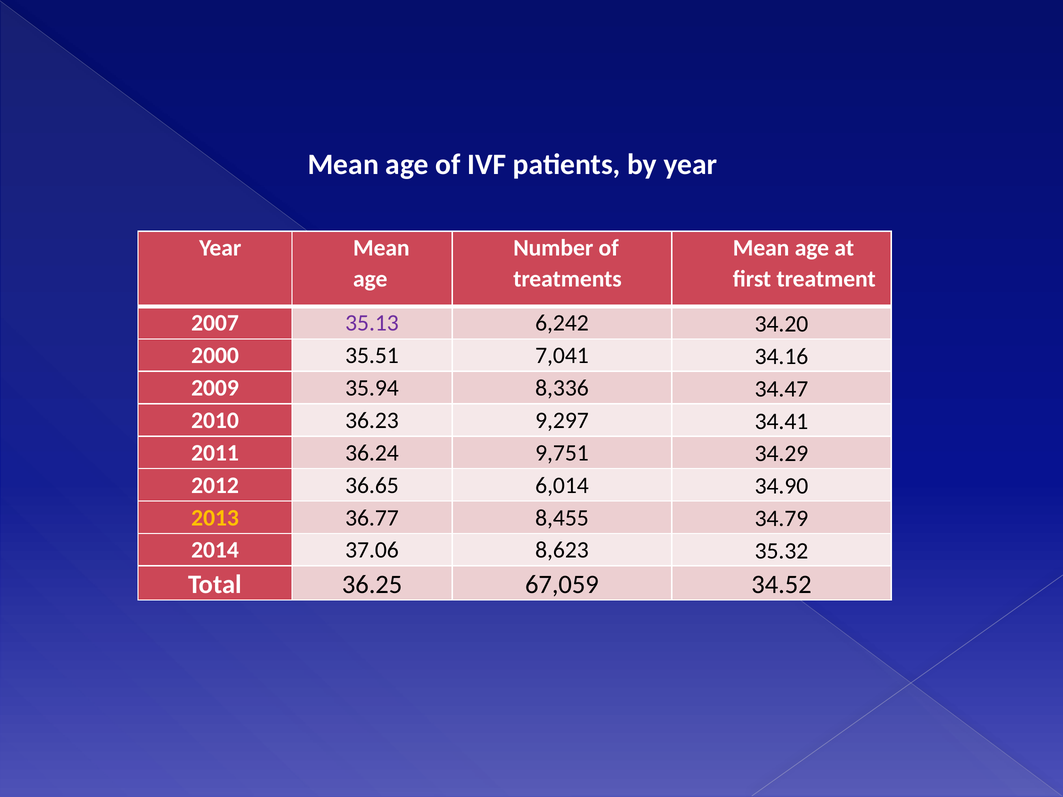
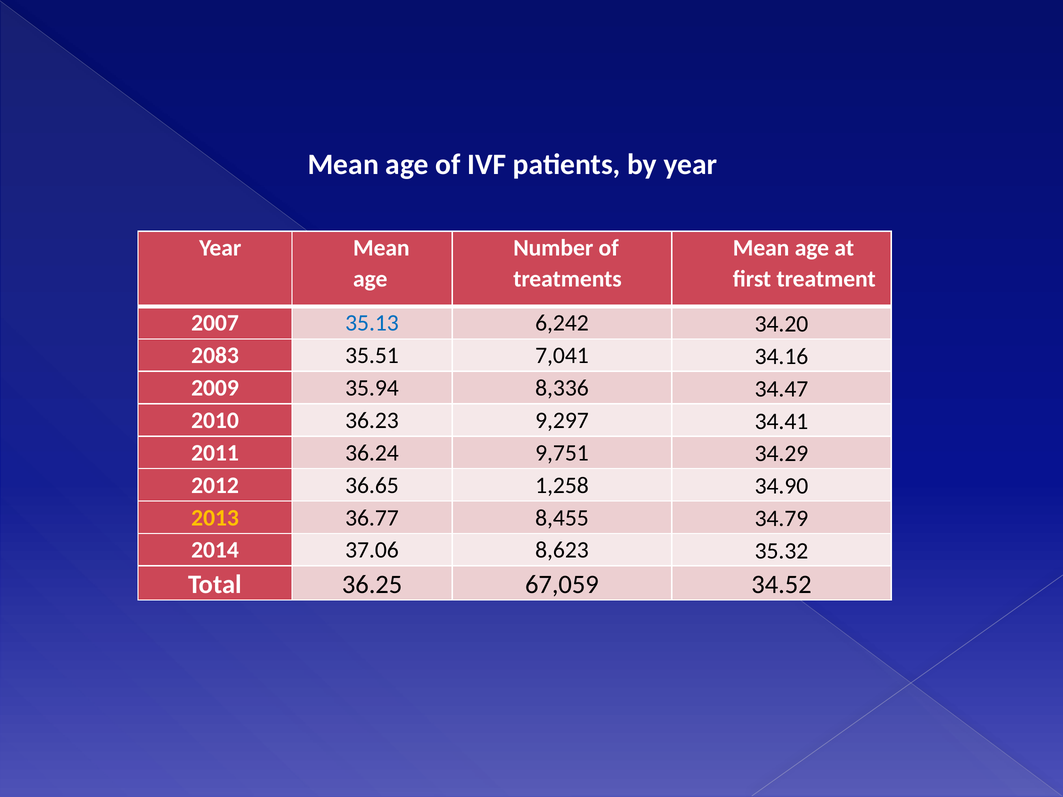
35.13 colour: purple -> blue
2000: 2000 -> 2083
6,014: 6,014 -> 1,258
